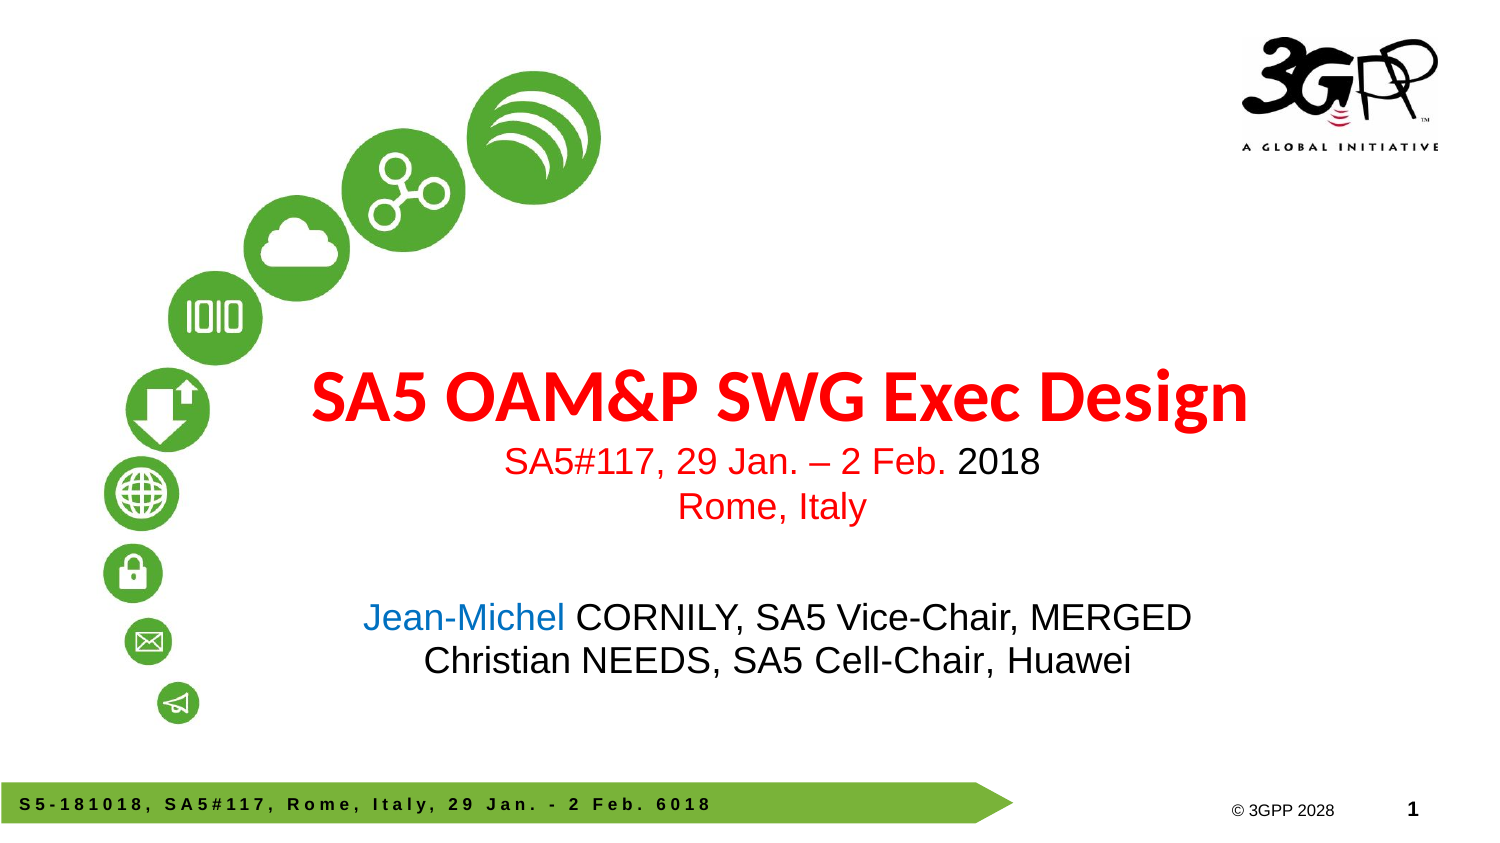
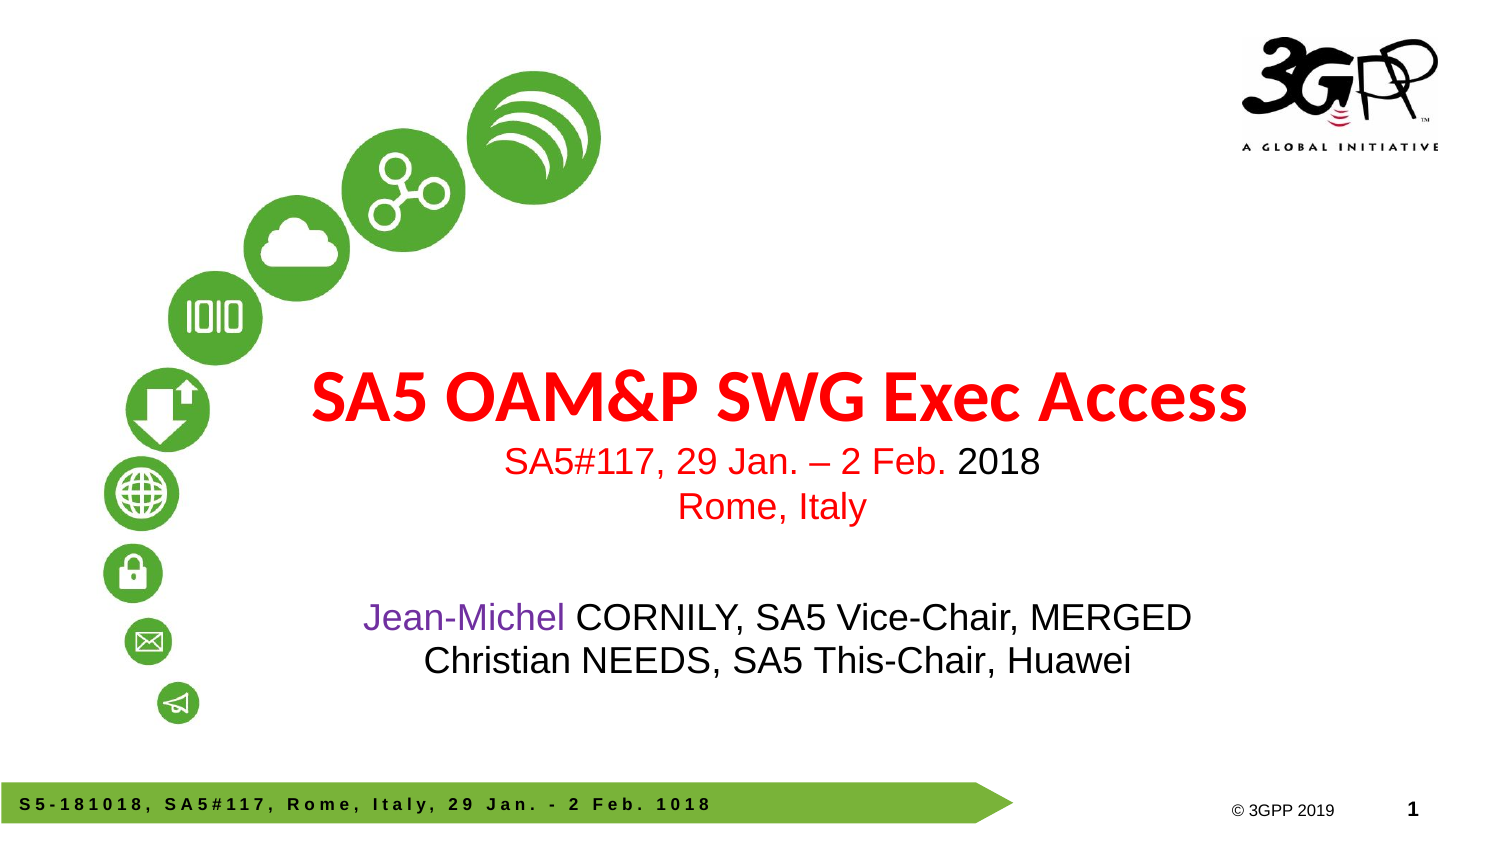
Design: Design -> Access
Jean-Michel colour: blue -> purple
Cell-Chair: Cell-Chair -> This-Chair
6 at (661, 806): 6 -> 1
2028: 2028 -> 2019
